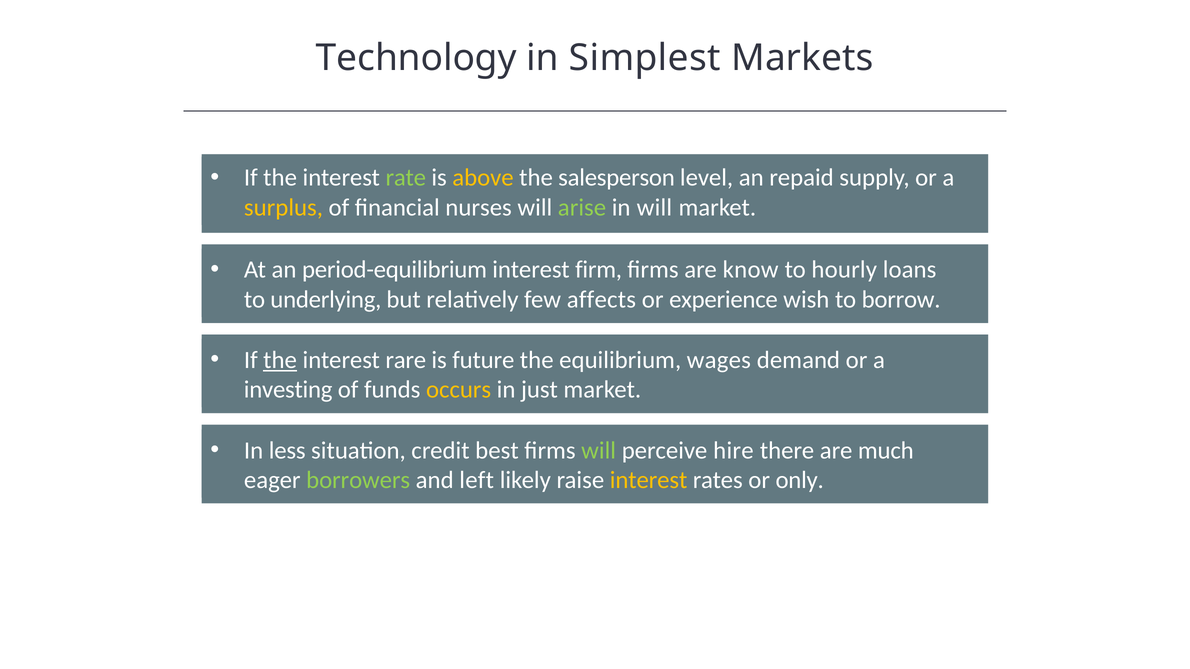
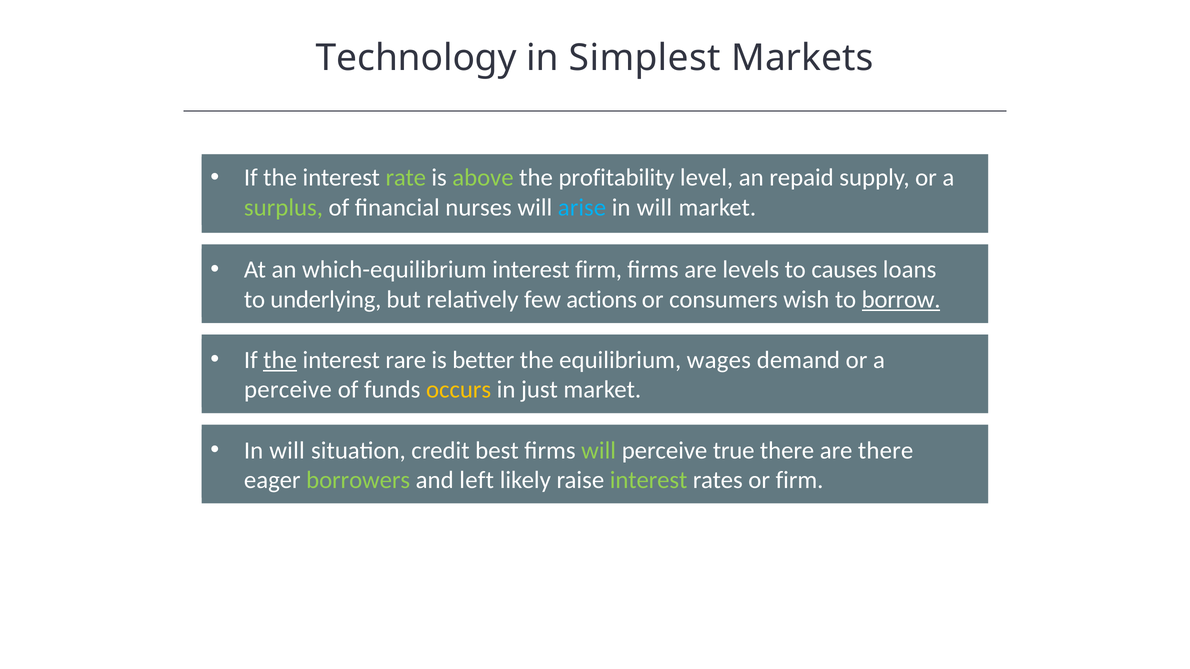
above colour: yellow -> light green
salesperson: salesperson -> profitability
surplus colour: yellow -> light green
arise colour: light green -> light blue
period-equilibrium: period-equilibrium -> which-equilibrium
know: know -> levels
hourly: hourly -> causes
affects: affects -> actions
experience: experience -> consumers
borrow underline: none -> present
future: future -> better
investing at (288, 390): investing -> perceive
less at (287, 451): less -> will
hire: hire -> true
are much: much -> there
interest at (649, 480) colour: yellow -> light green
or only: only -> firm
